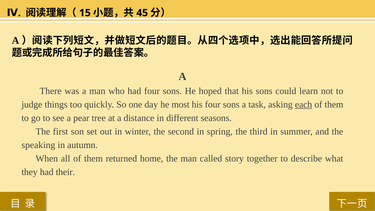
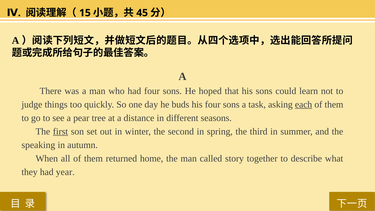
most: most -> buds
first underline: none -> present
their: their -> year
